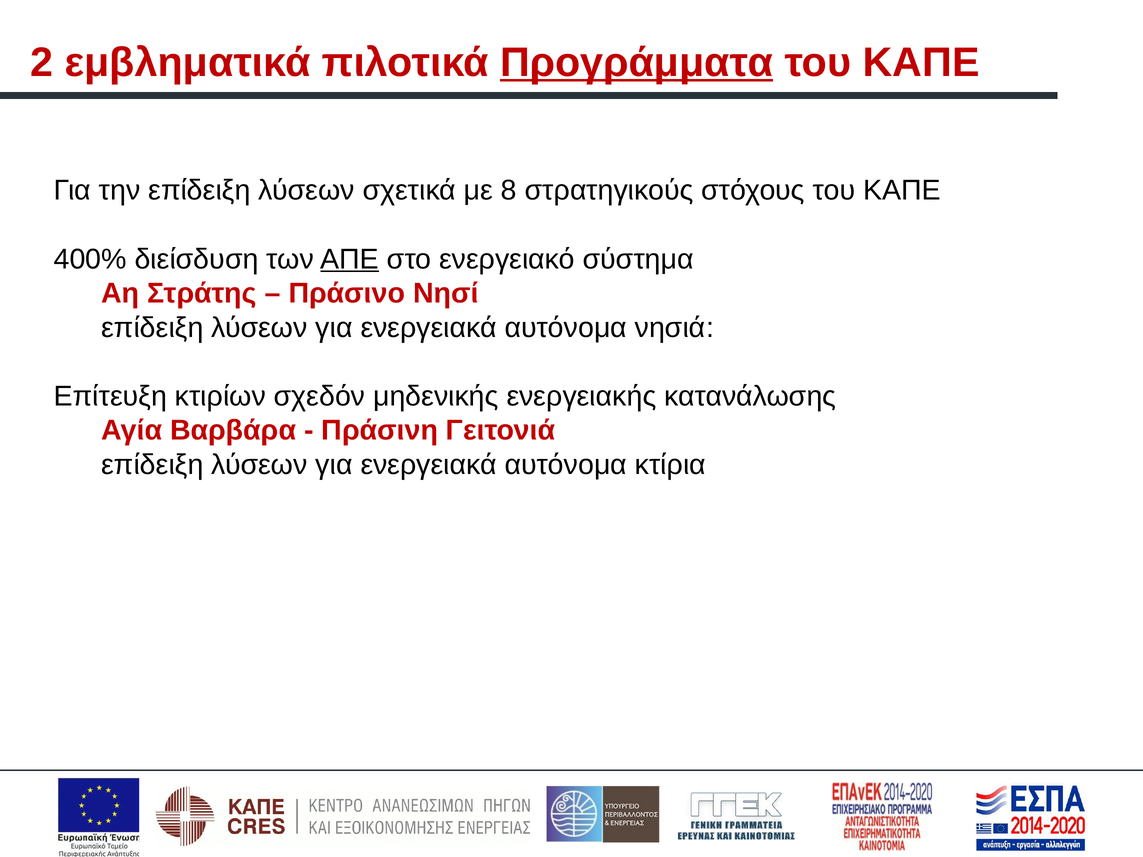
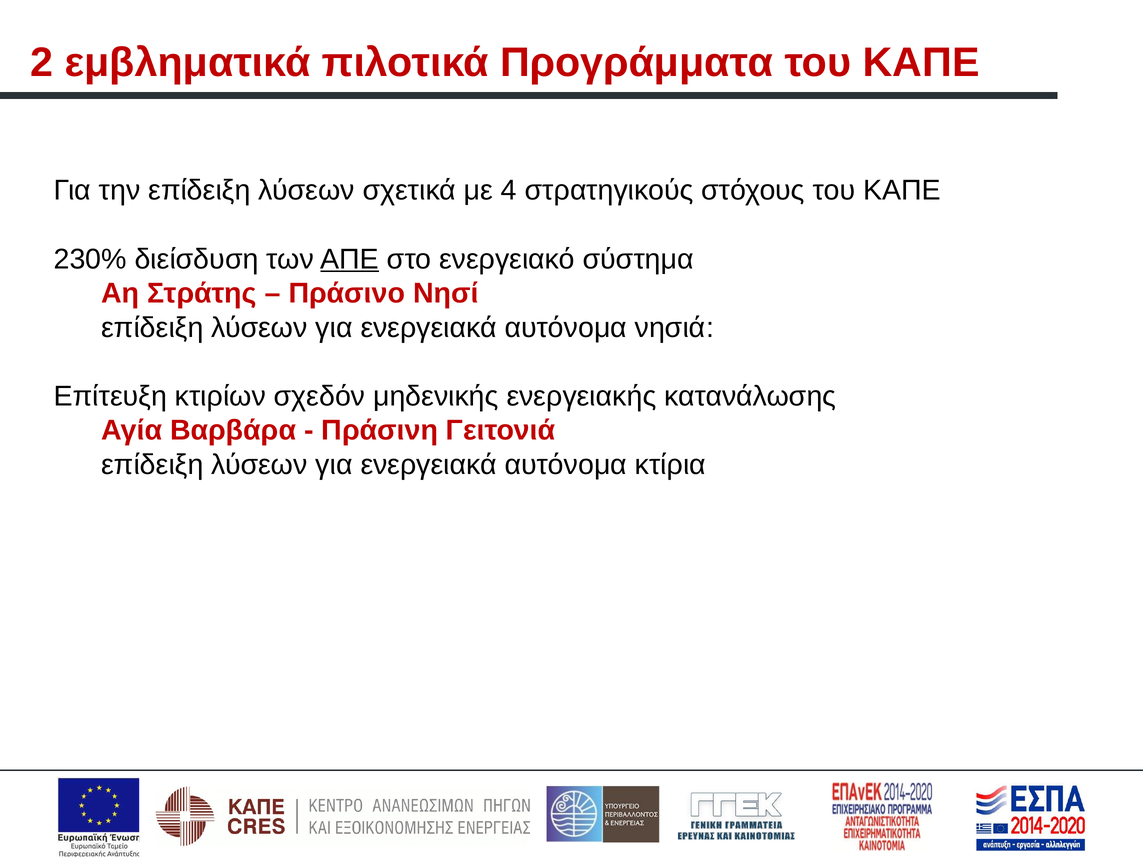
Προγράμματα underline: present -> none
8: 8 -> 4
400%: 400% -> 230%
